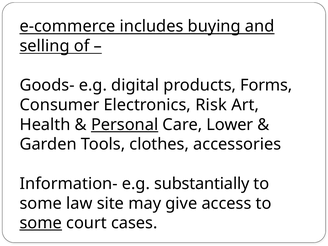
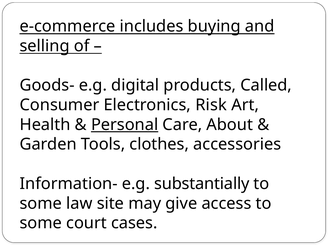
Forms: Forms -> Called
Lower: Lower -> About
some at (41, 223) underline: present -> none
